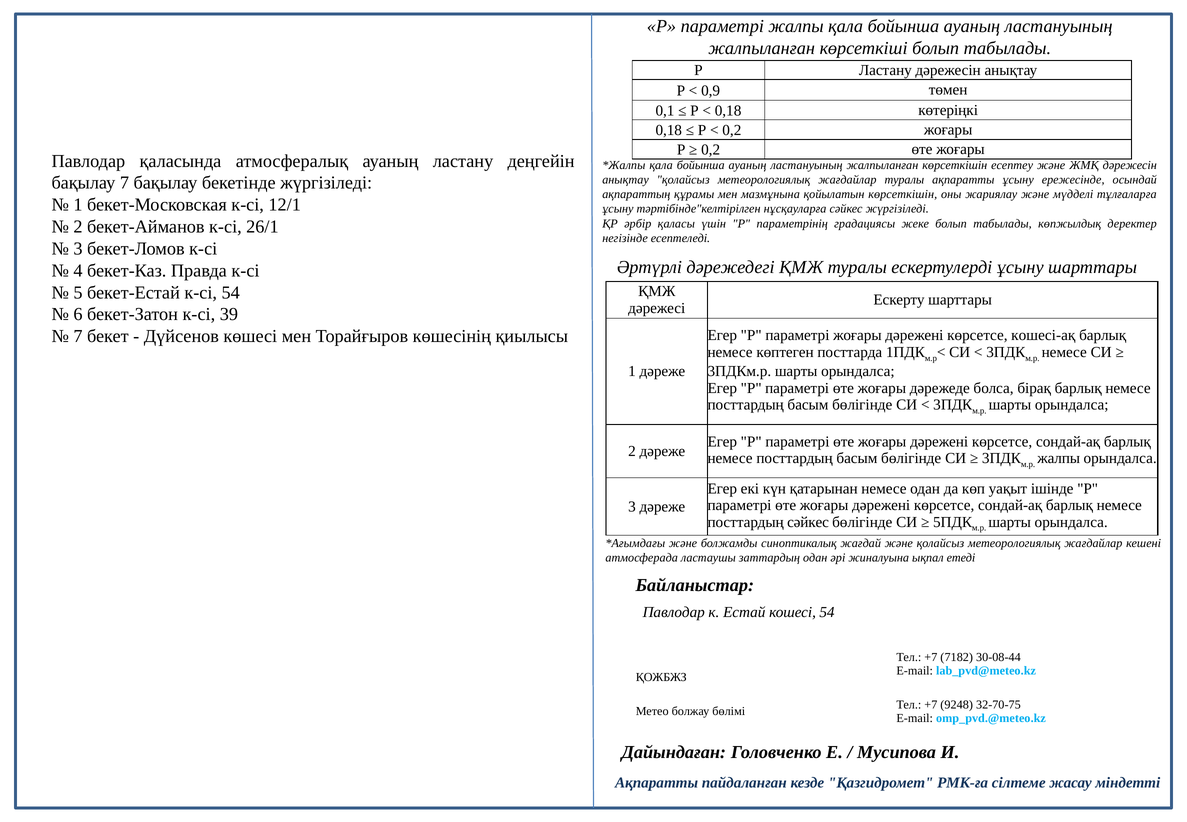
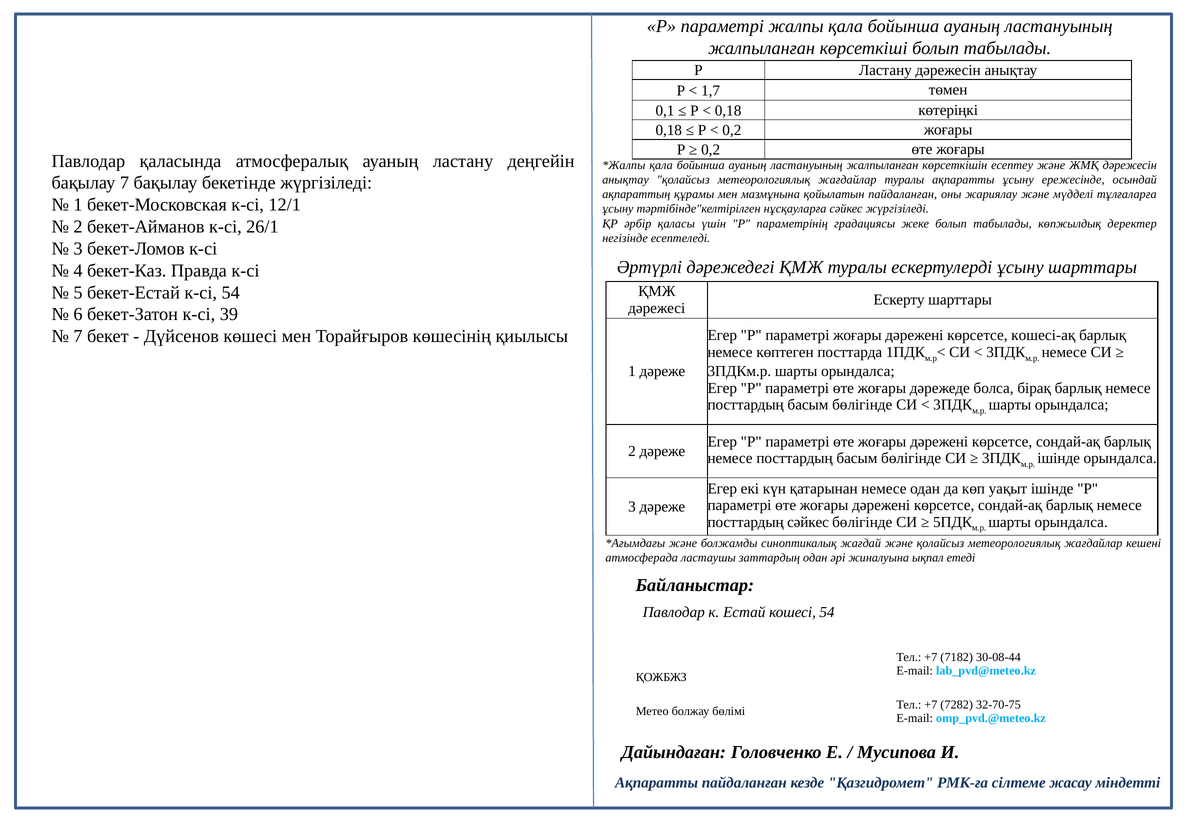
0,9: 0,9 -> 1,7
қойылатын көрсеткішін: көрсеткішін -> пайдаланған
жалпы at (1059, 458): жалпы -> ішінде
9248: 9248 -> 7282
